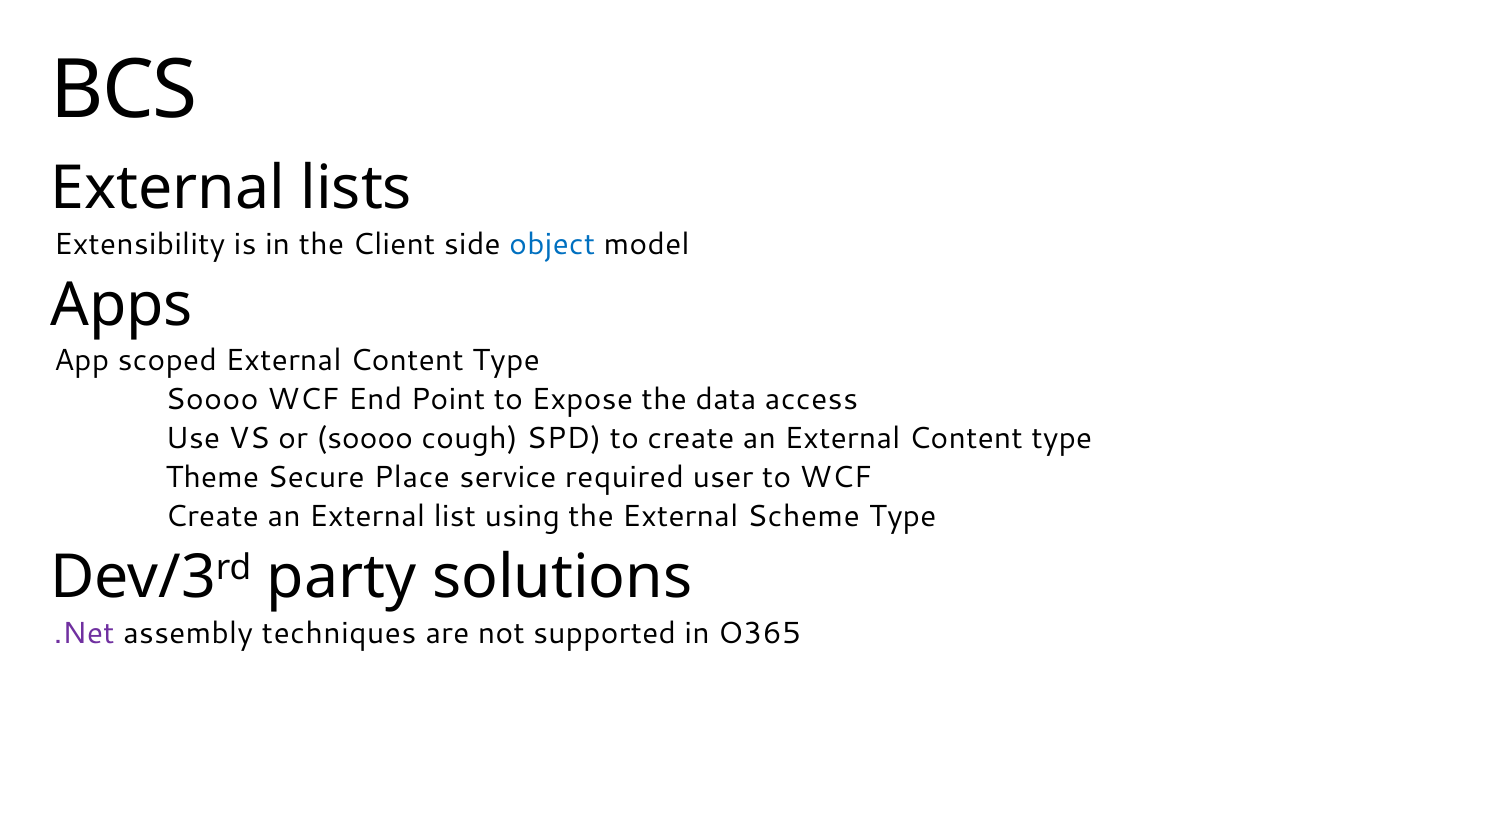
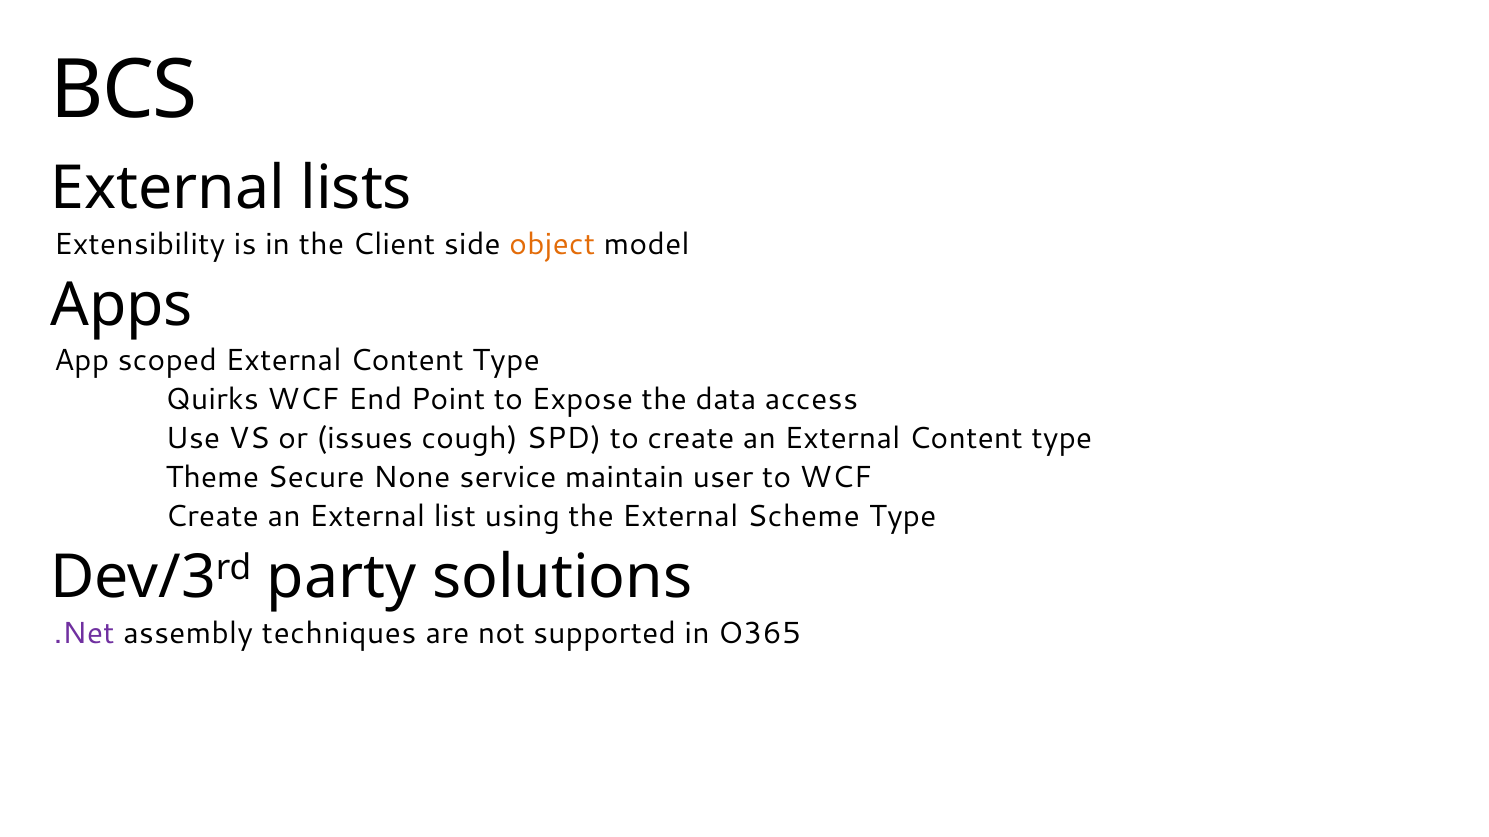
object colour: blue -> orange
Soooo at (212, 400): Soooo -> Quirks
or soooo: soooo -> issues
Place: Place -> None
required: required -> maintain
